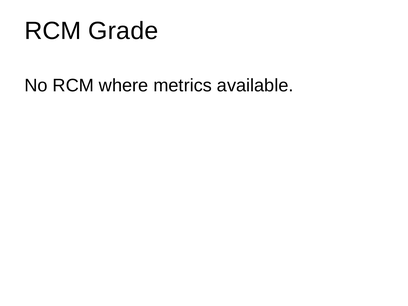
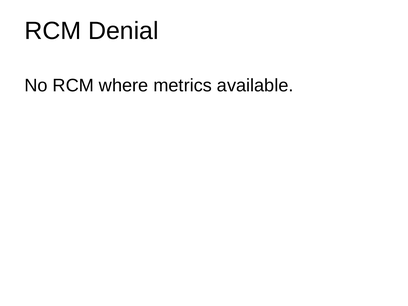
Grade: Grade -> Denial
